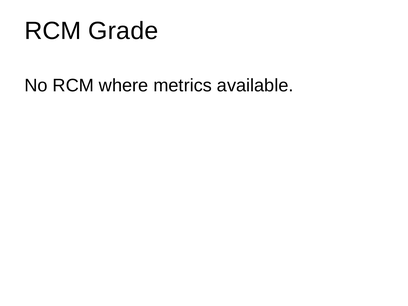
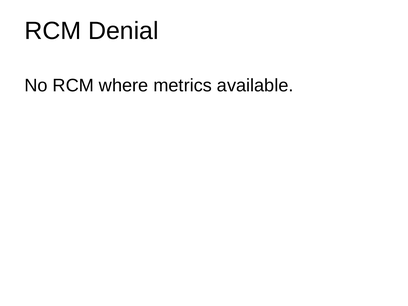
Grade: Grade -> Denial
